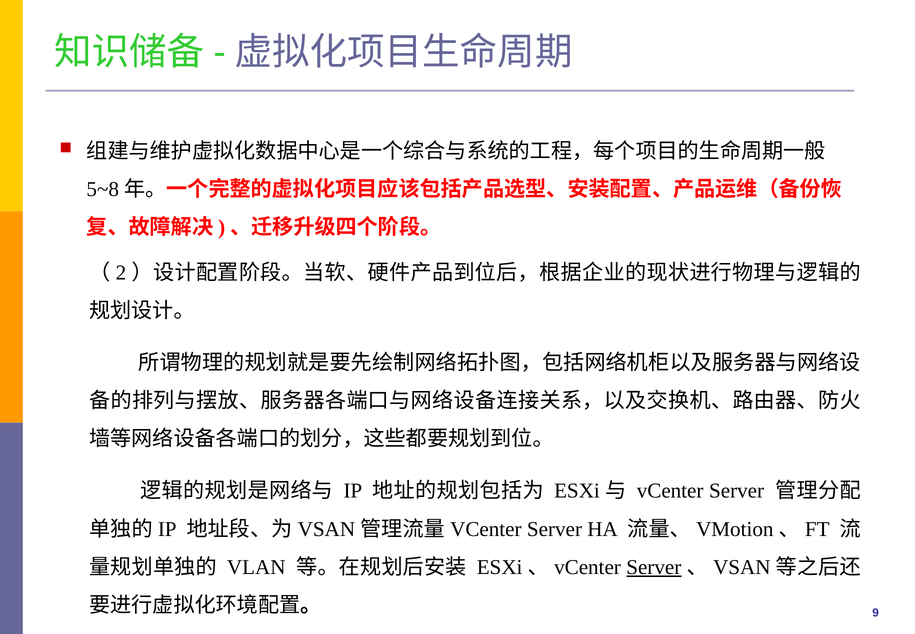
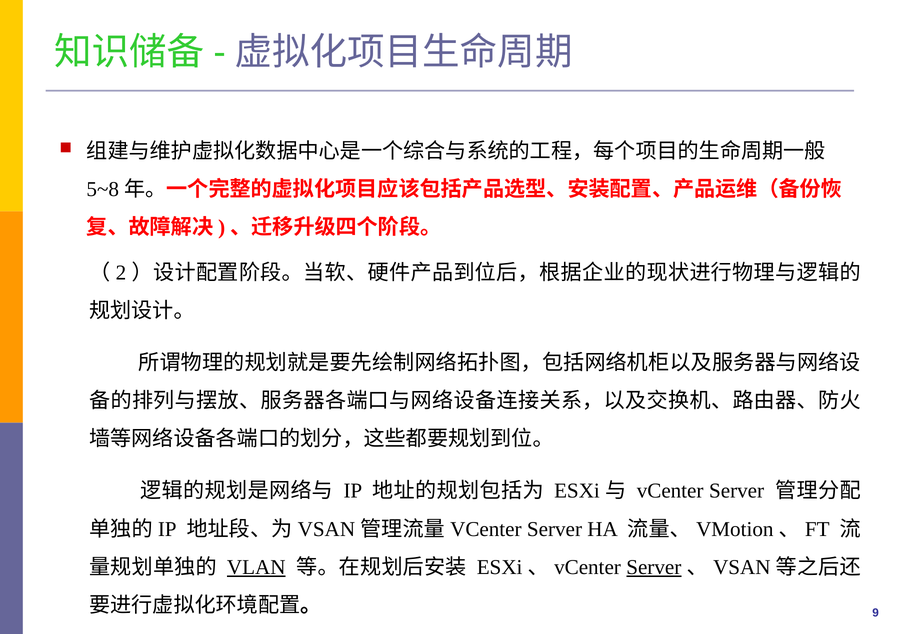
VLAN underline: none -> present
